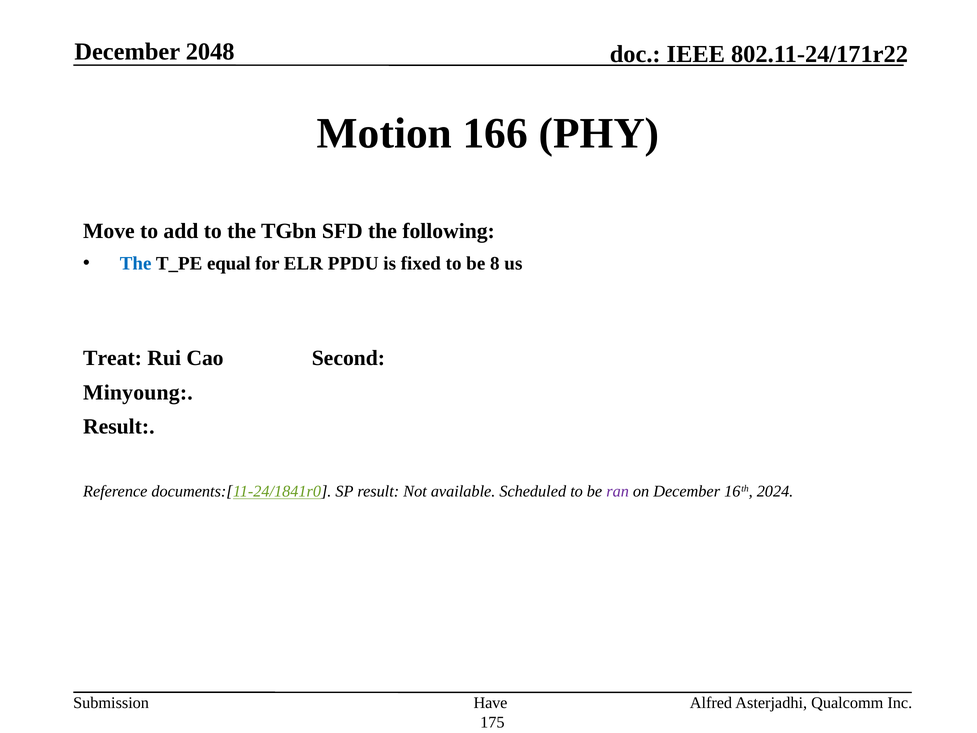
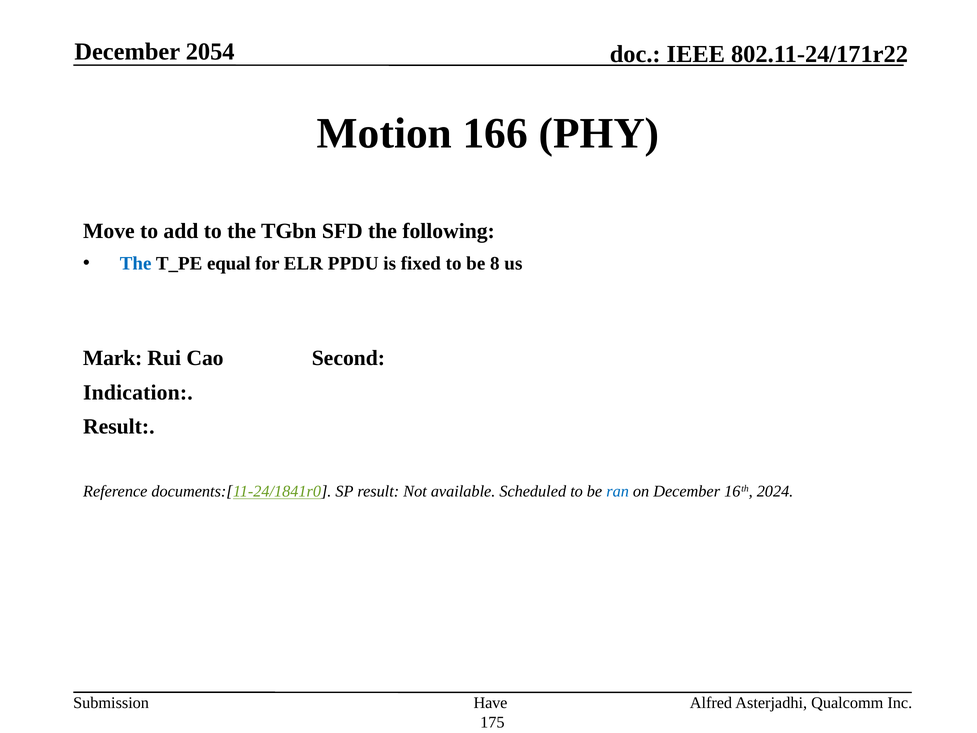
2048: 2048 -> 2054
Treat: Treat -> Mark
Minyoung: Minyoung -> Indication
ran colour: purple -> blue
